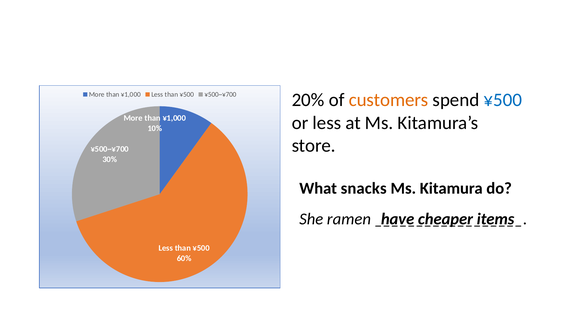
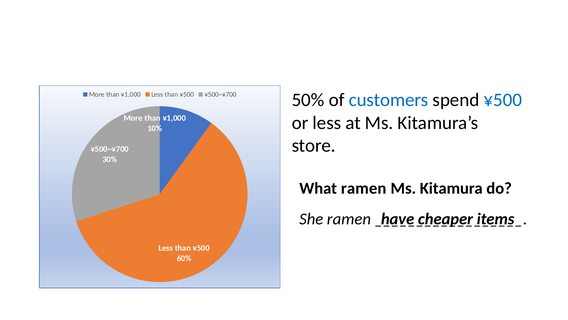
20%: 20% -> 50%
customers colour: orange -> blue
What snacks: snacks -> ramen
